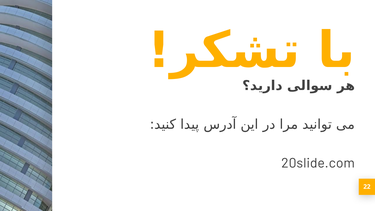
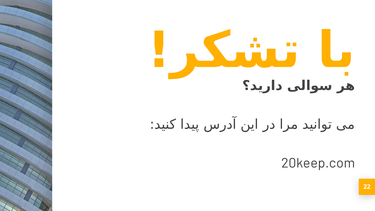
20slide.com: 20slide.com -> 20keep.com
